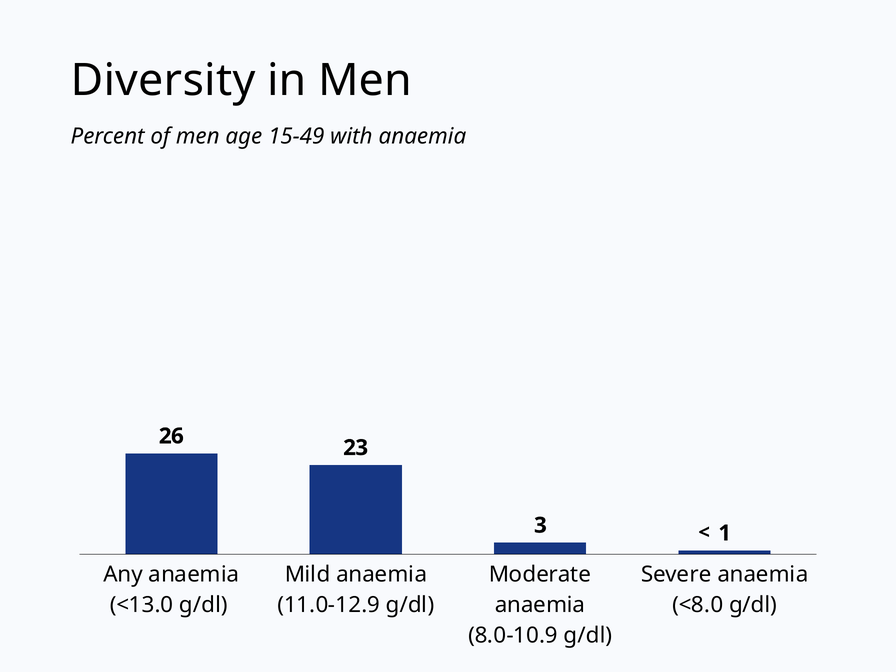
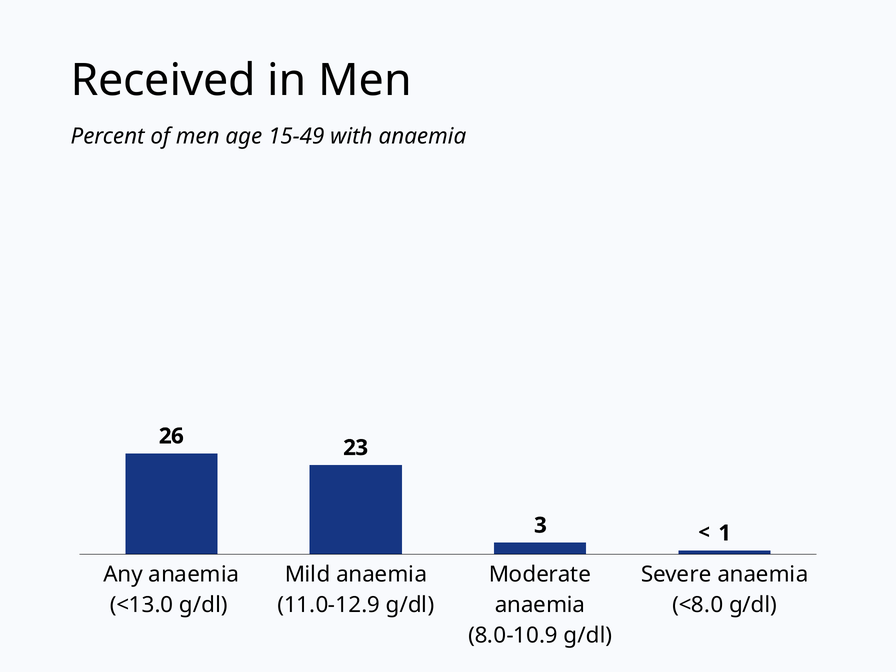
Diversity: Diversity -> Received
